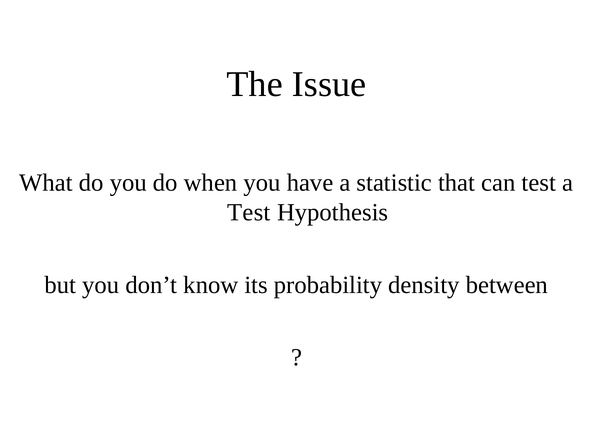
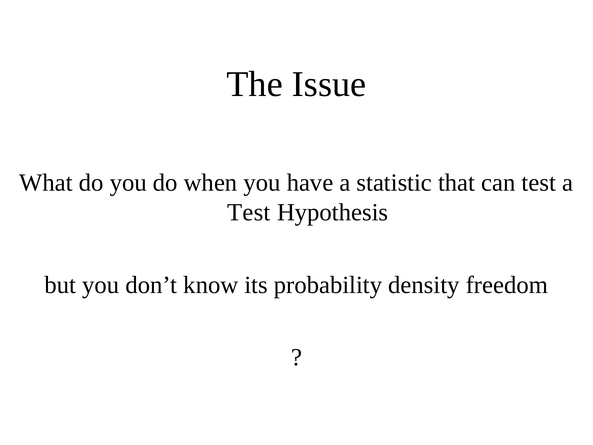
between: between -> freedom
